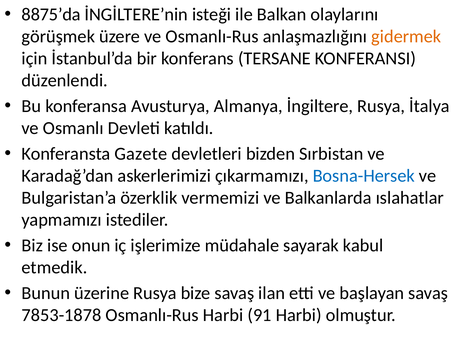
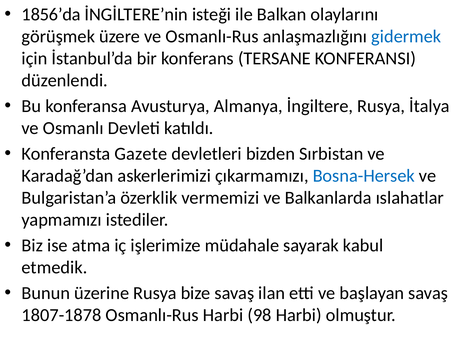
8875’da: 8875’da -> 1856’da
gidermek colour: orange -> blue
onun: onun -> atma
7853-1878: 7853-1878 -> 1807-1878
91: 91 -> 98
